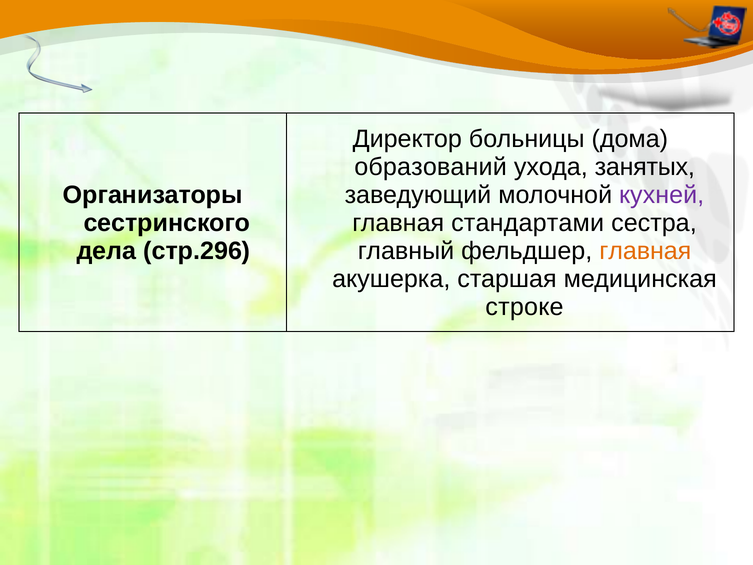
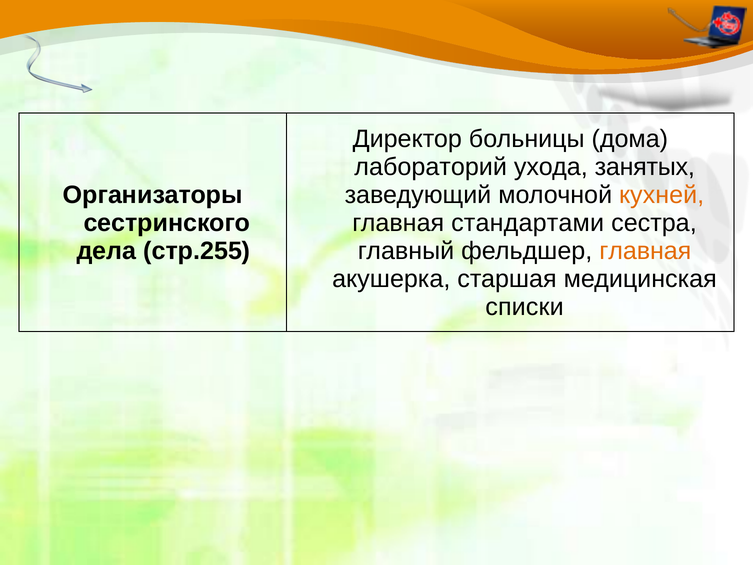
образований: образований -> лабораторий
кухней colour: purple -> orange
стр.296: стр.296 -> стр.255
строке: строке -> списки
